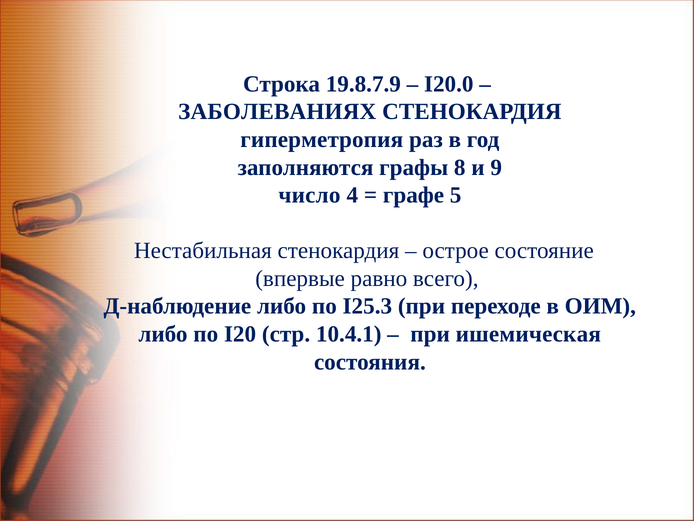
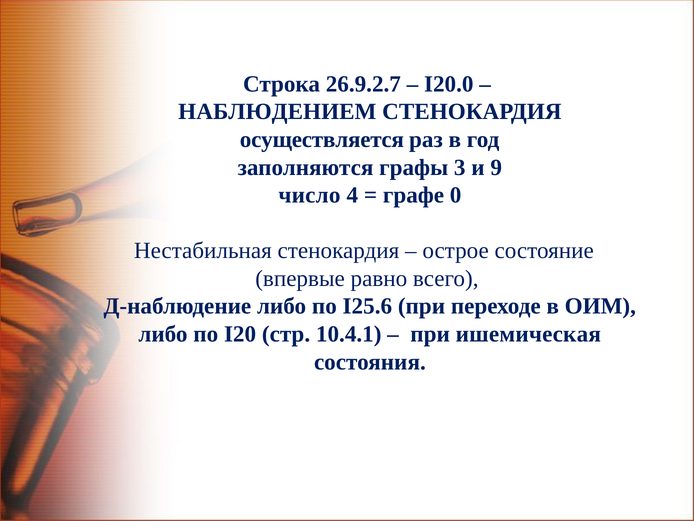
19.8.7.9: 19.8.7.9 -> 26.9.2.7
ЗАБОЛЕВАНИЯХ: ЗАБОЛЕВАНИЯХ -> НАБЛЮДЕНИЕМ
гиперметропия: гиперметропия -> осуществляется
8: 8 -> 3
5: 5 -> 0
I25.3: I25.3 -> I25.6
